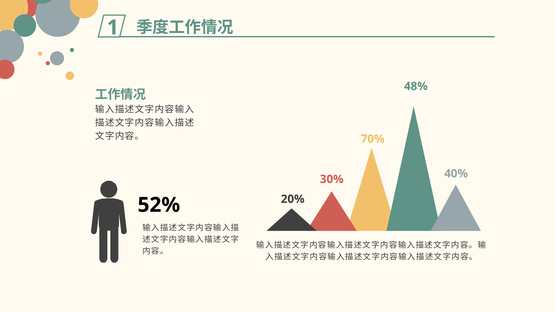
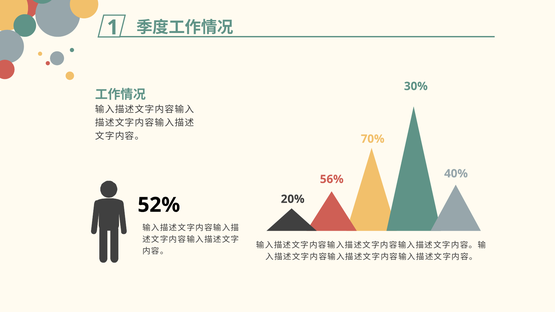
48%: 48% -> 30%
30%: 30% -> 56%
